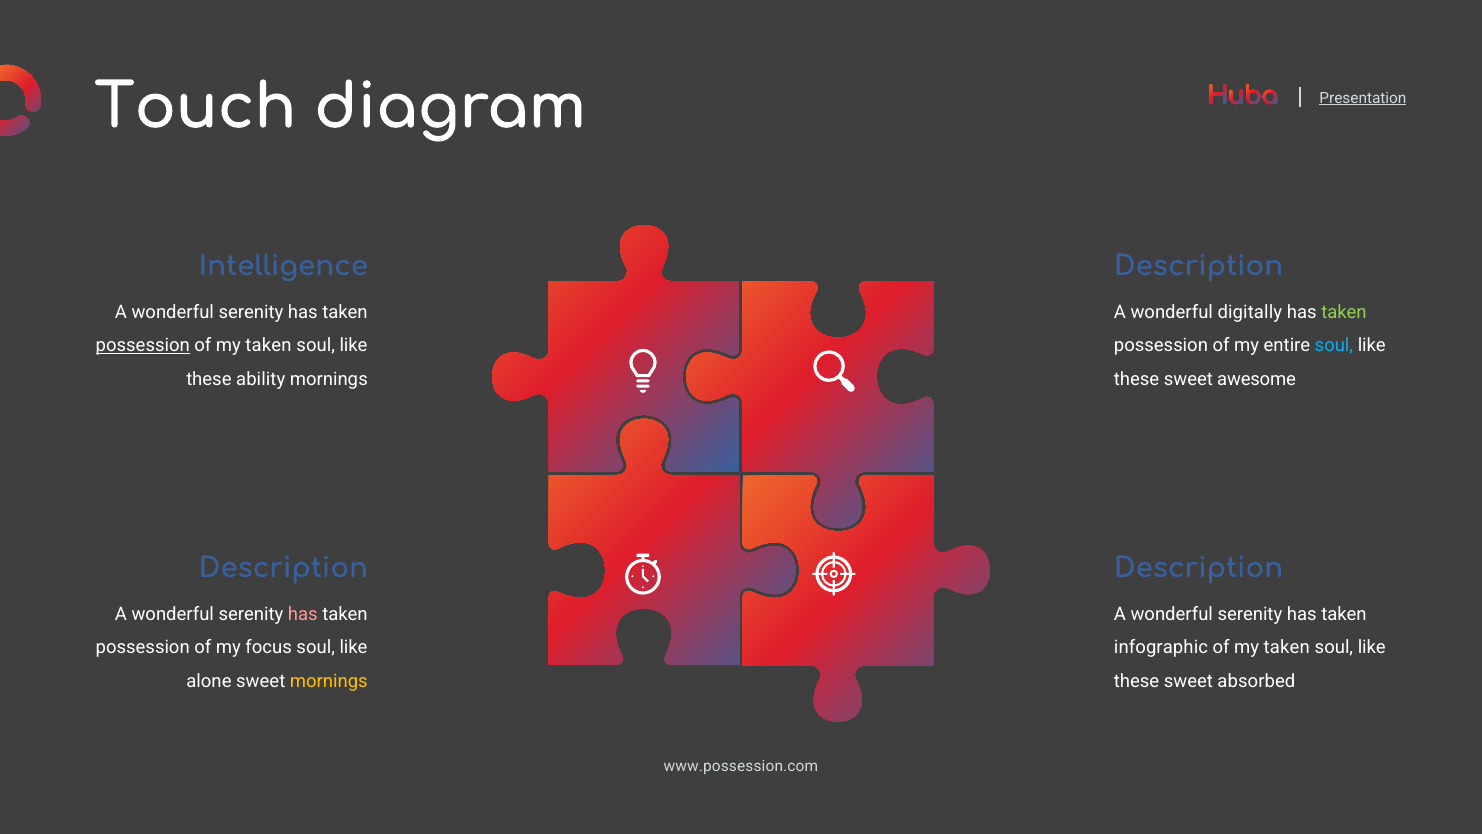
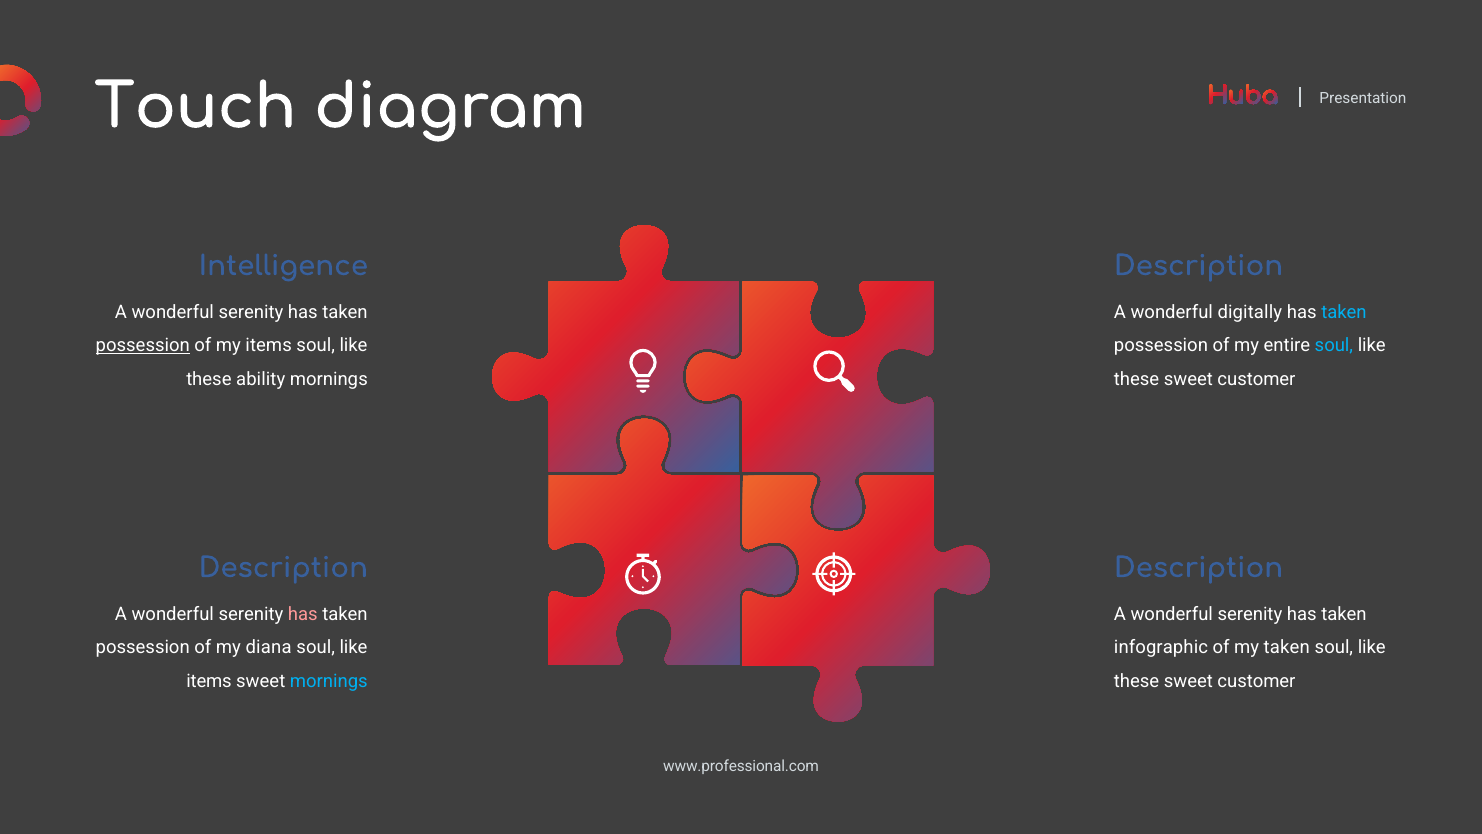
Presentation underline: present -> none
taken at (1344, 312) colour: light green -> light blue
taken at (269, 346): taken -> items
awesome at (1257, 379): awesome -> customer
focus: focus -> diana
alone at (209, 681): alone -> items
mornings at (329, 681) colour: yellow -> light blue
absorbed at (1256, 681): absorbed -> customer
www.possession.com: www.possession.com -> www.professional.com
